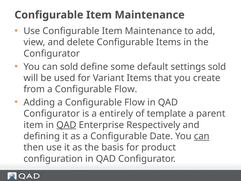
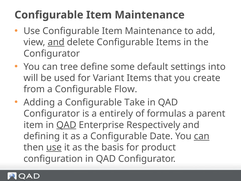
and at (56, 42) underline: none -> present
can sold: sold -> tree
settings sold: sold -> into
Adding a Configurable Flow: Flow -> Take
template: template -> formulas
use at (54, 147) underline: none -> present
